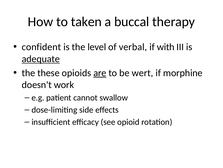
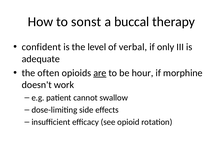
taken: taken -> sonst
with: with -> only
adequate underline: present -> none
these: these -> often
wert: wert -> hour
